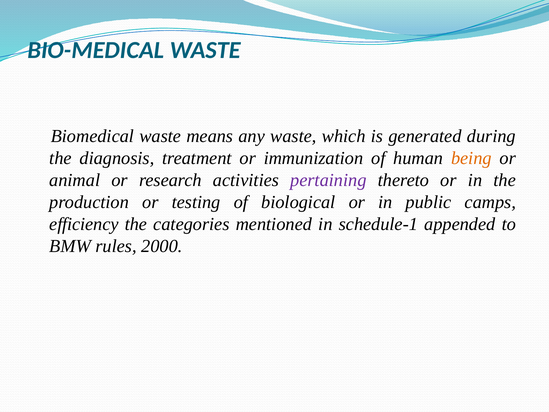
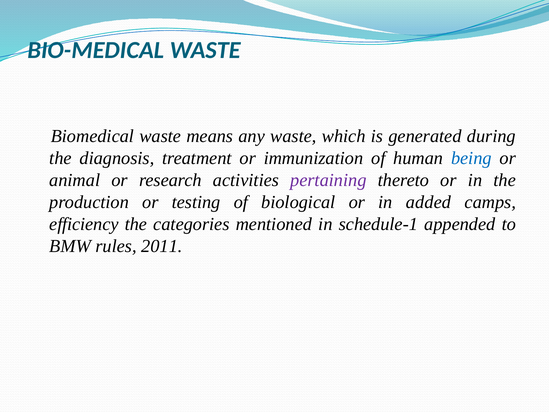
being colour: orange -> blue
public: public -> added
2000: 2000 -> 2011
